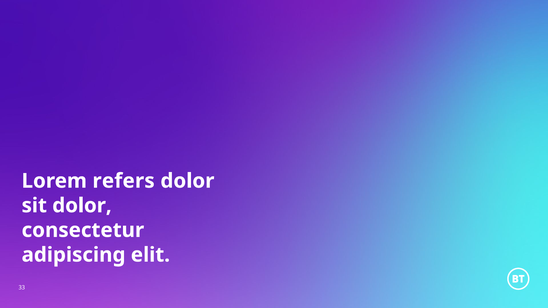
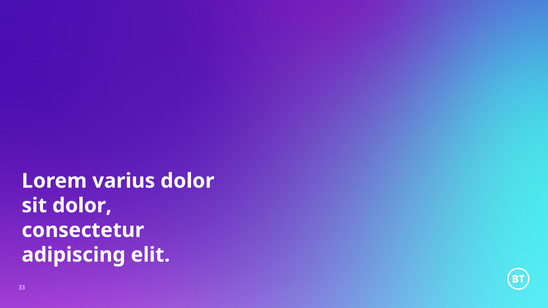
refers: refers -> varius
